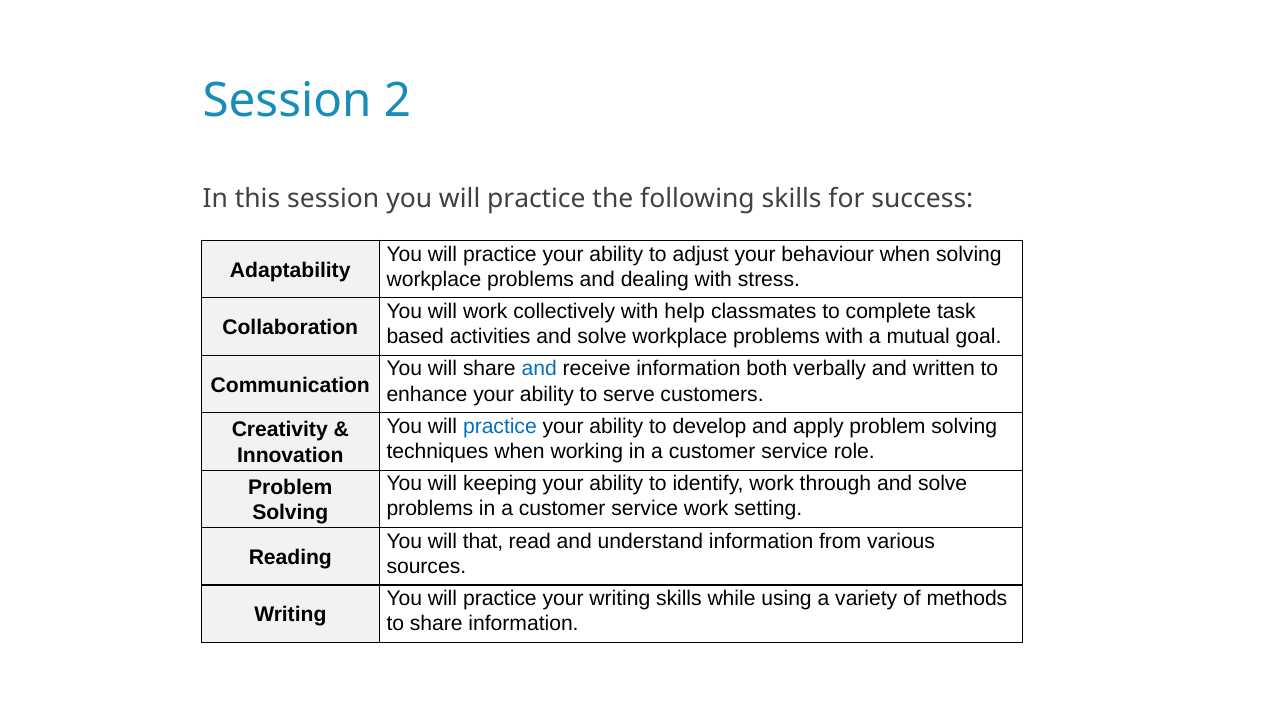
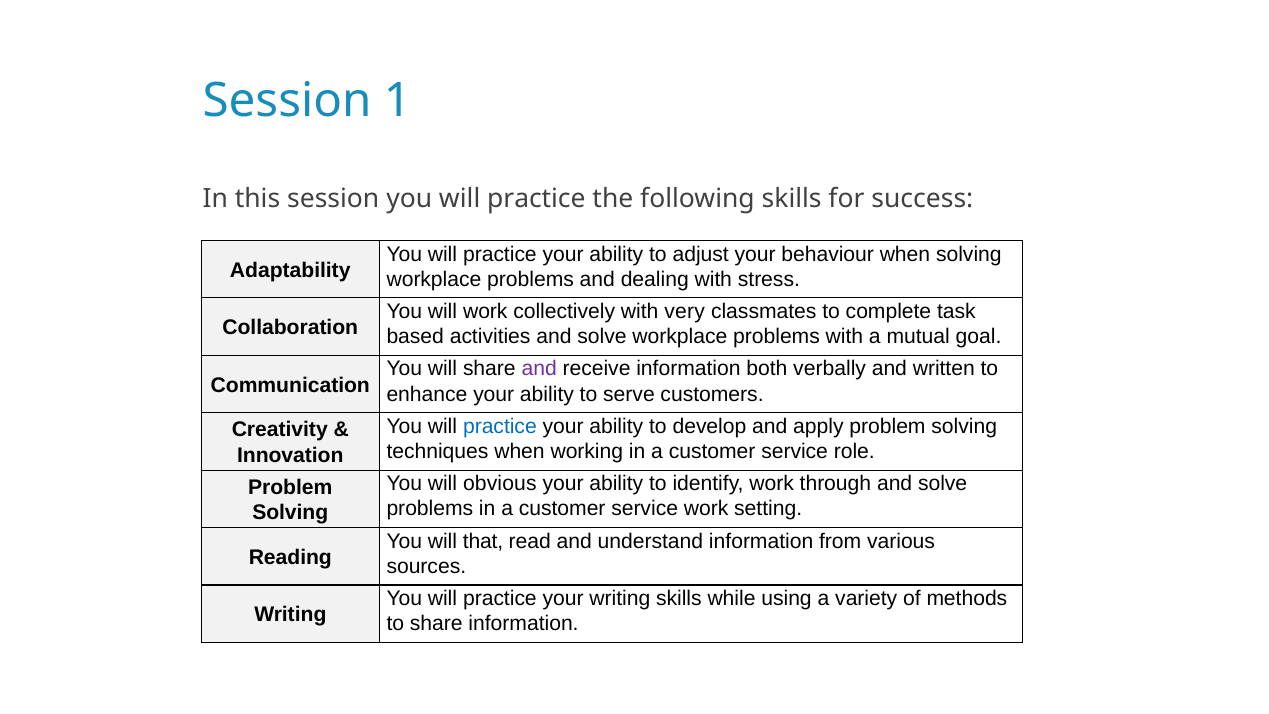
2: 2 -> 1
help: help -> very
and at (539, 369) colour: blue -> purple
keeping: keeping -> obvious
